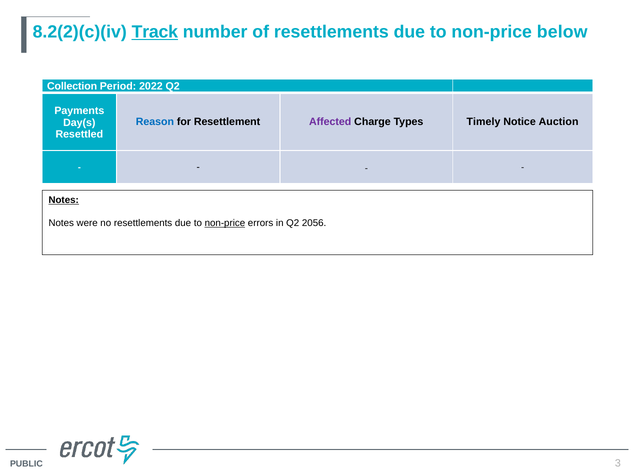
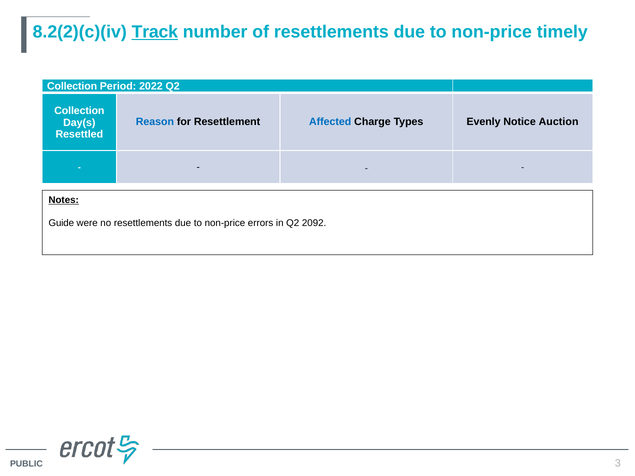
below: below -> timely
Payments at (79, 111): Payments -> Collection
Affected colour: purple -> blue
Timely: Timely -> Evenly
Notes at (61, 223): Notes -> Guide
non-price at (225, 223) underline: present -> none
2056: 2056 -> 2092
